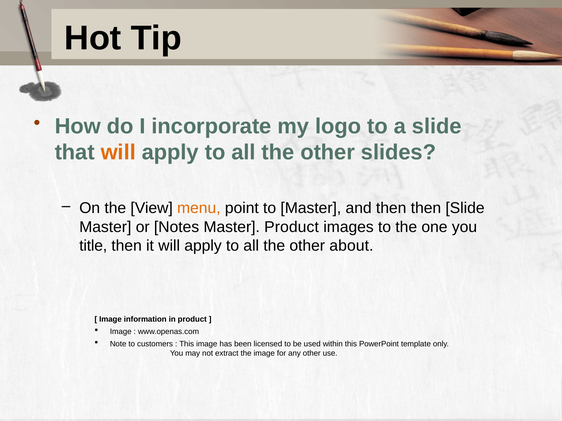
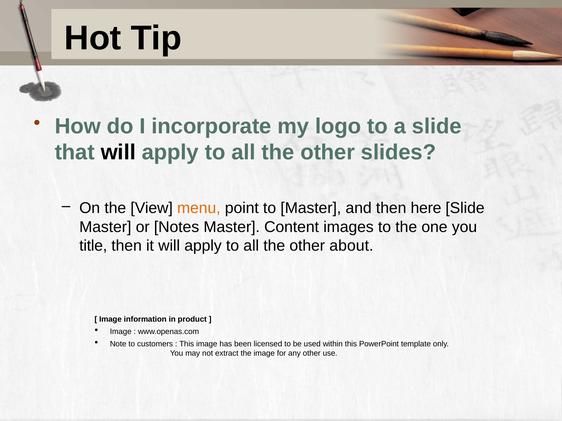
will at (118, 153) colour: orange -> black
then then: then -> here
Master Product: Product -> Content
